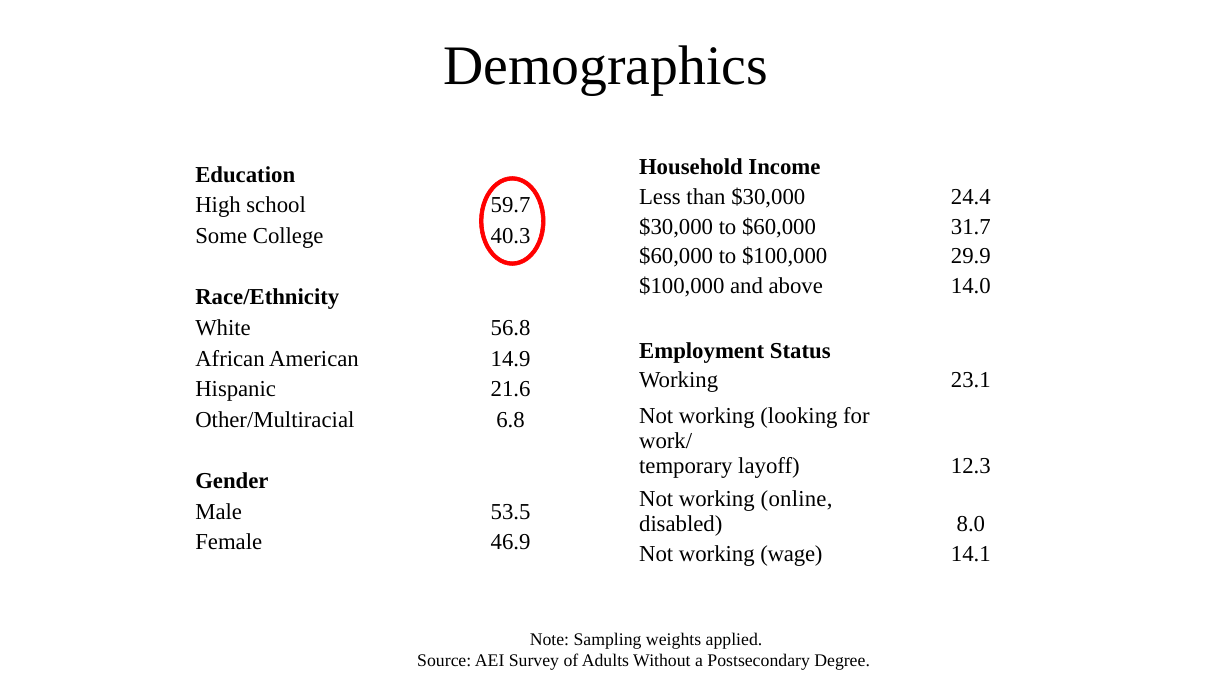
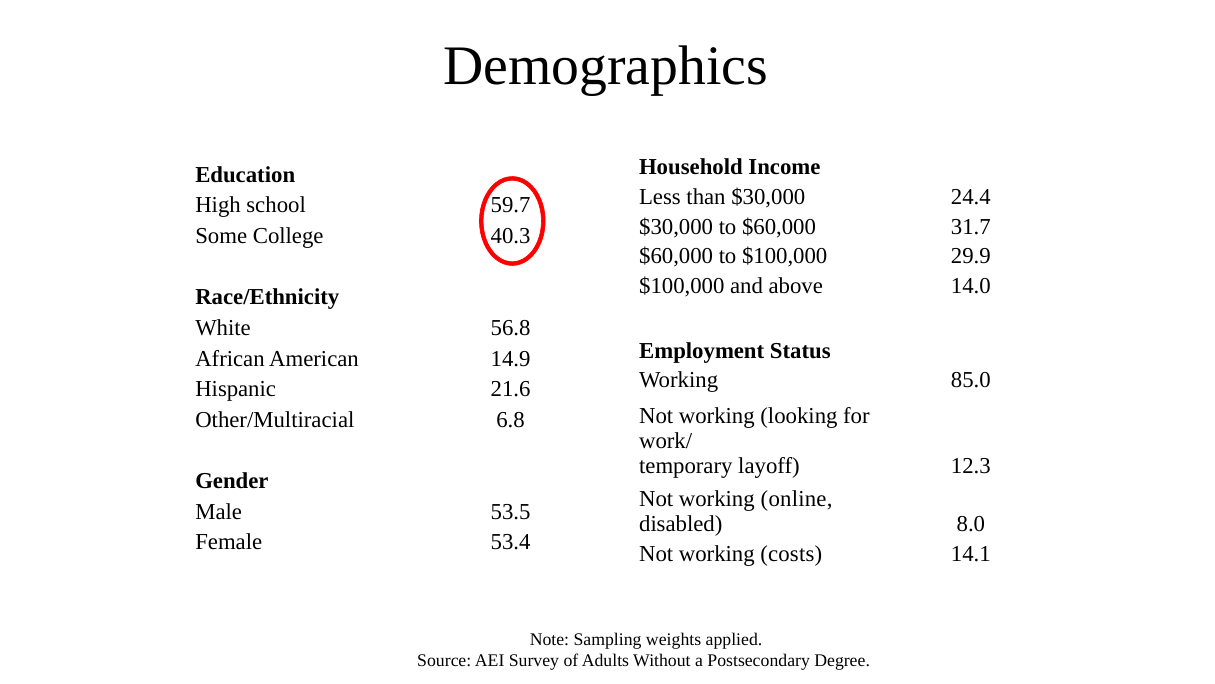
23.1: 23.1 -> 85.0
46.9: 46.9 -> 53.4
wage: wage -> costs
